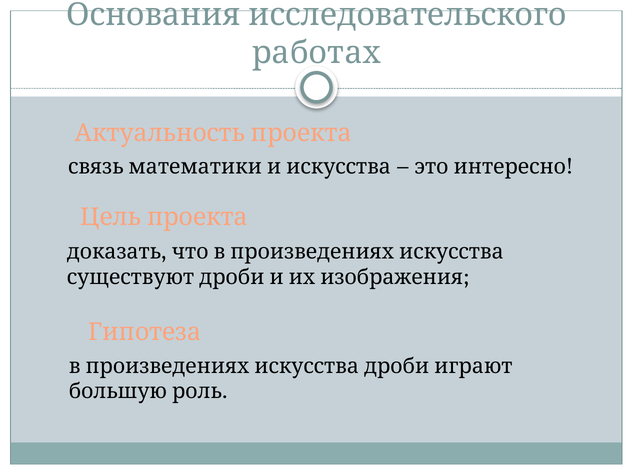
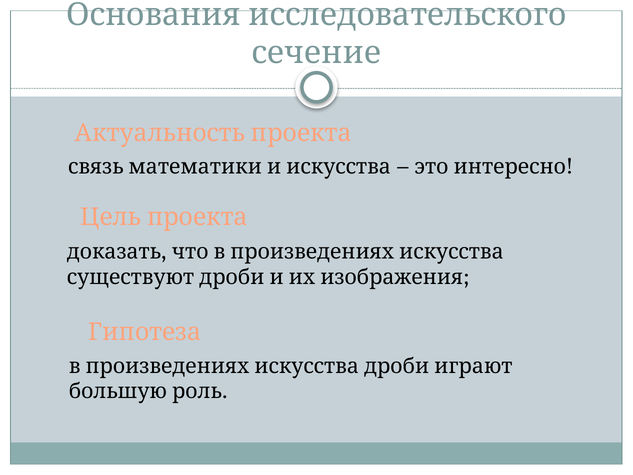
работах: работах -> сечение
